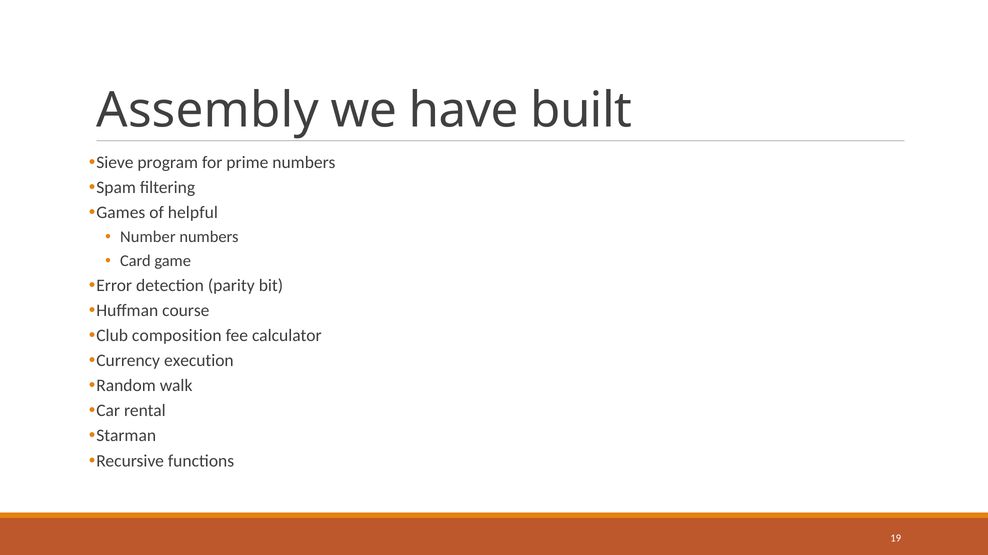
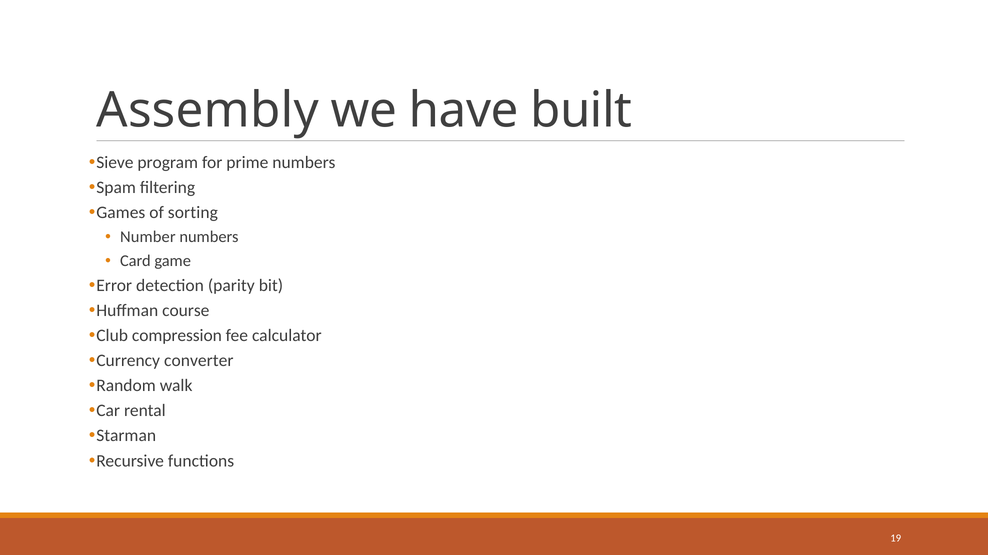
helpful: helpful -> sorting
composition: composition -> compression
execution: execution -> converter
